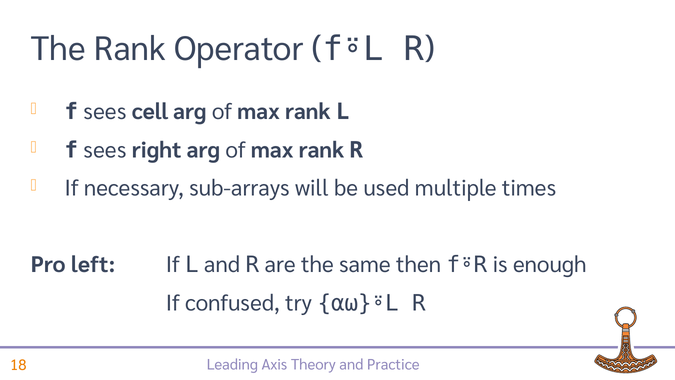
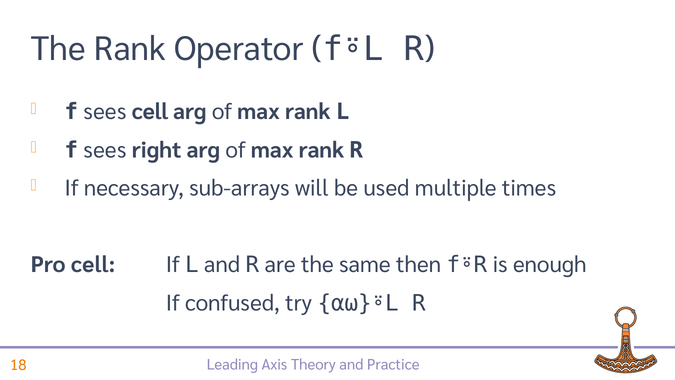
Pro left: left -> cell
